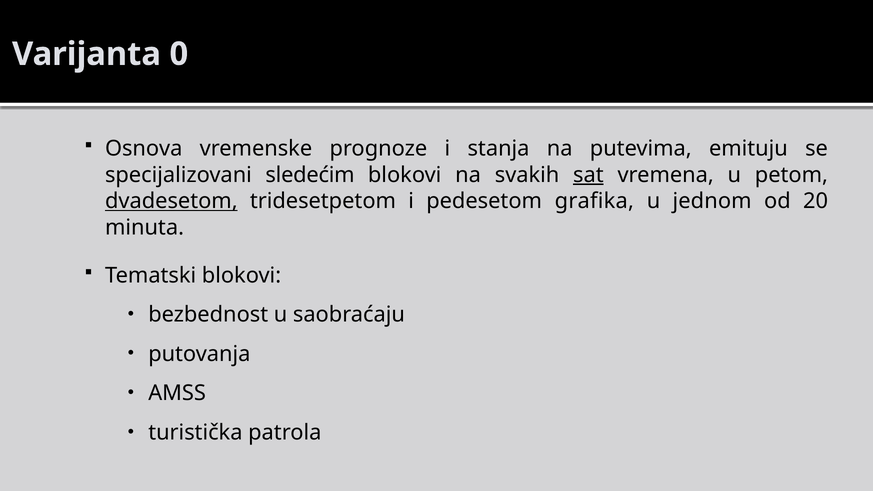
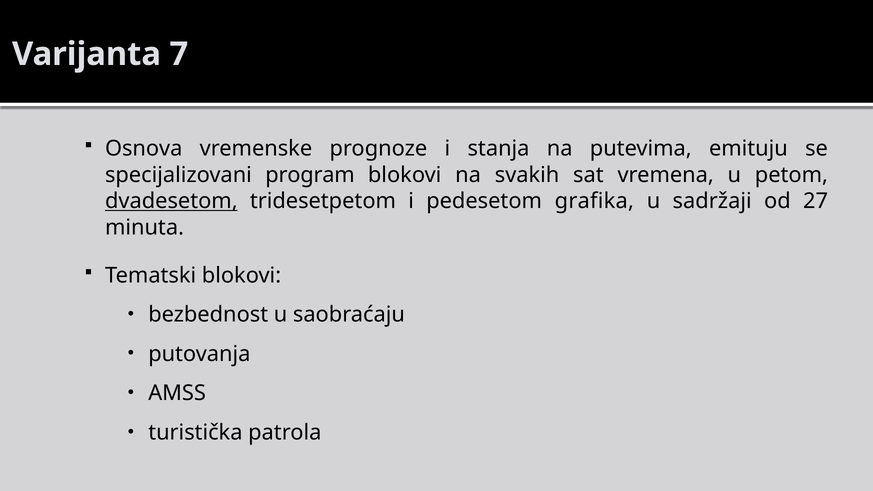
0: 0 -> 7
sledećim: sledećim -> program
sat underline: present -> none
jednom: jednom -> sadržaji
20: 20 -> 27
